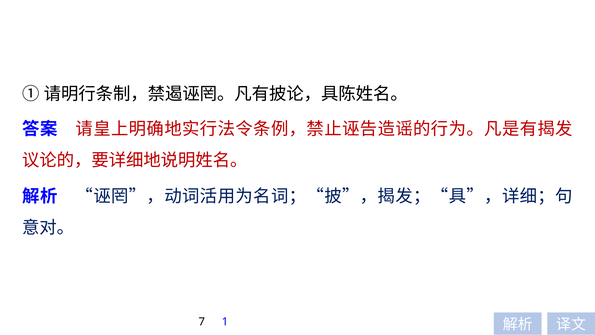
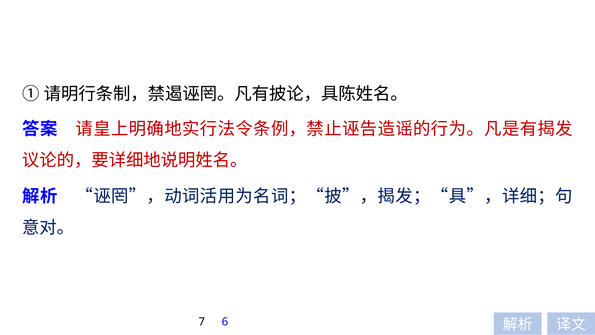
1: 1 -> 6
